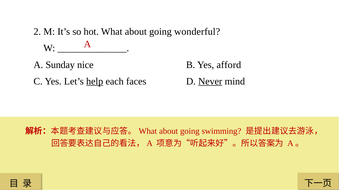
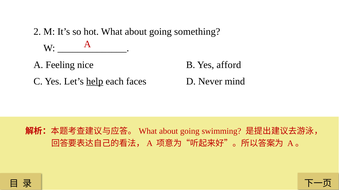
wonderful: wonderful -> something
Sunday: Sunday -> Feeling
Never underline: present -> none
